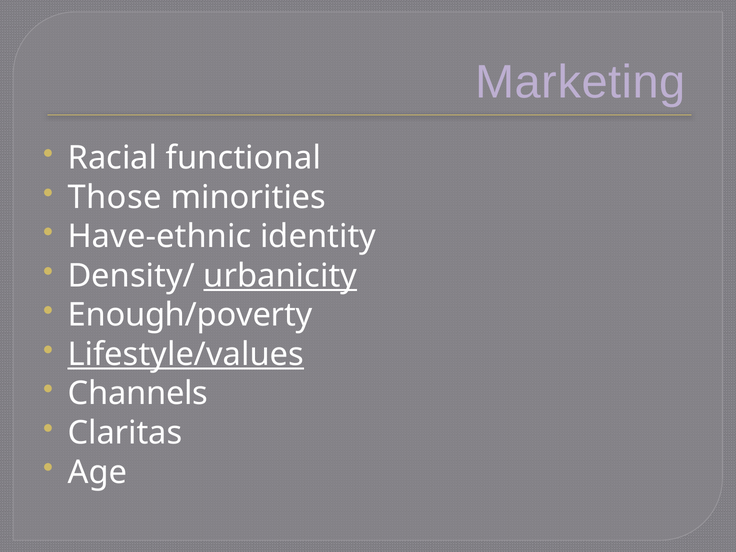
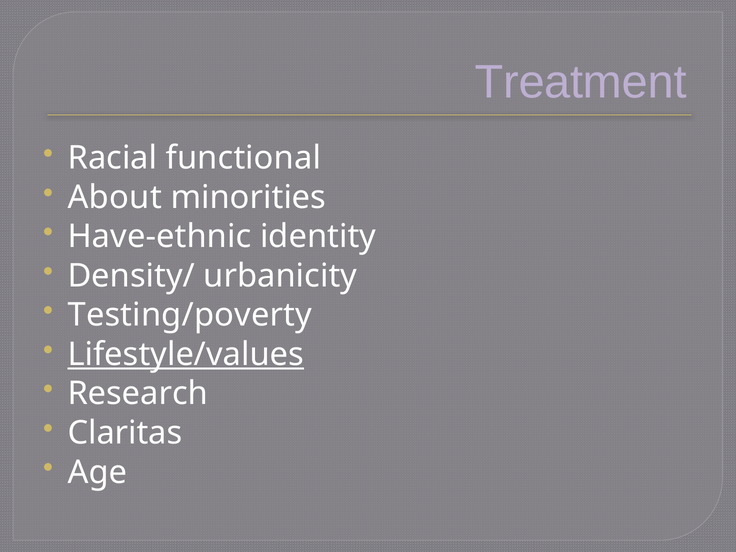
Marketing: Marketing -> Treatment
Those: Those -> About
urbanicity underline: present -> none
Enough/poverty: Enough/poverty -> Testing/poverty
Channels: Channels -> Research
